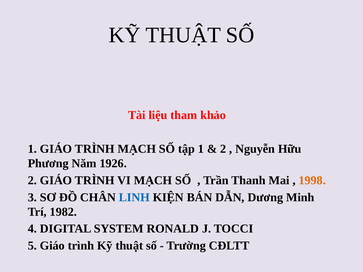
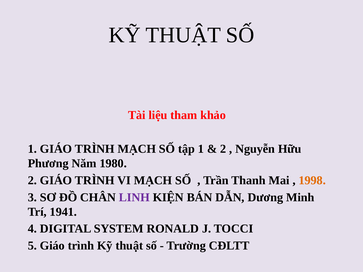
1926: 1926 -> 1980
LINH colour: blue -> purple
1982: 1982 -> 1941
